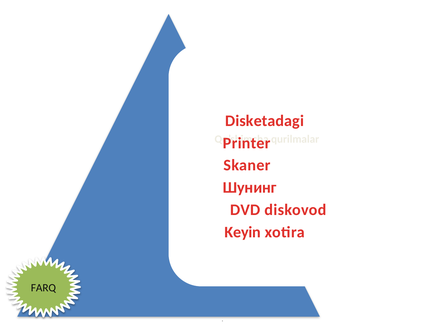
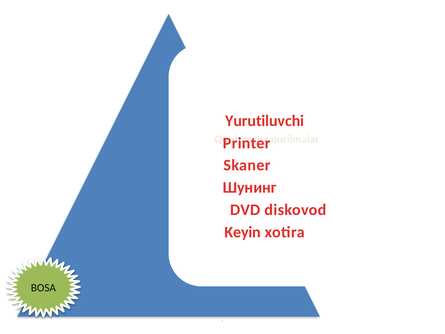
Diskеtadagi: Diskеtadagi -> Yurutiluvchi
FARQ: FARQ -> BOSA
